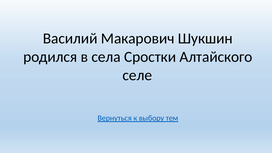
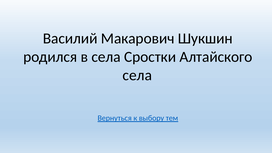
селе at (137, 75): селе -> села
